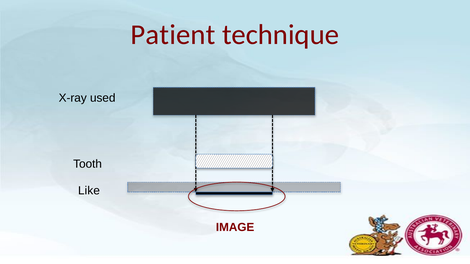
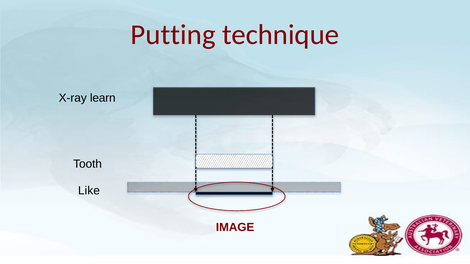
Patient: Patient -> Putting
used: used -> learn
